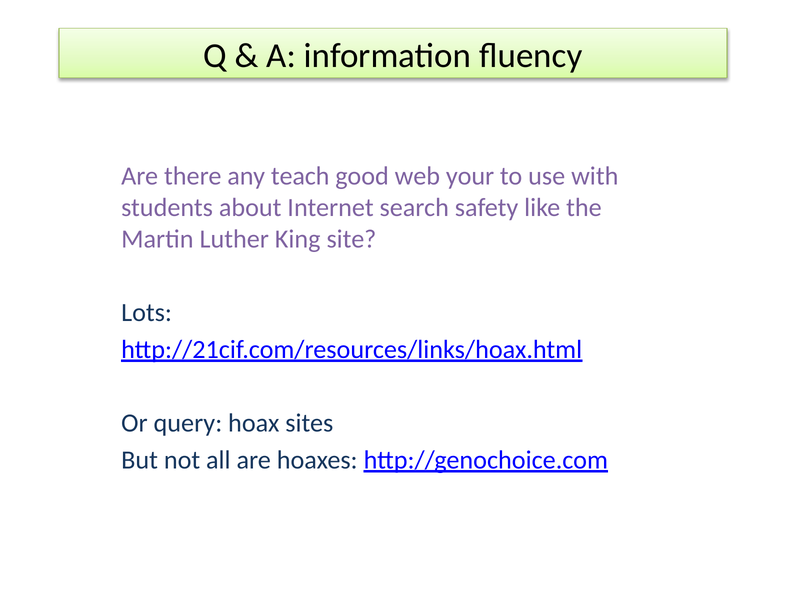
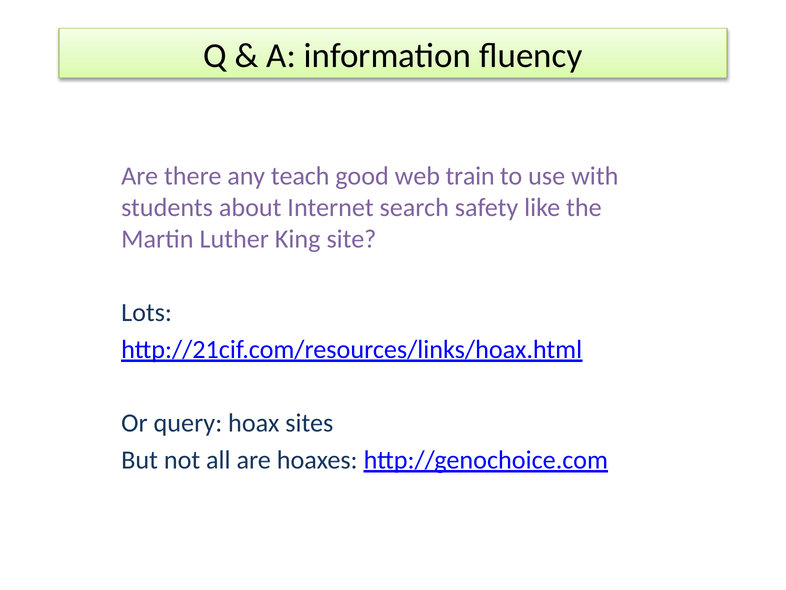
your: your -> train
